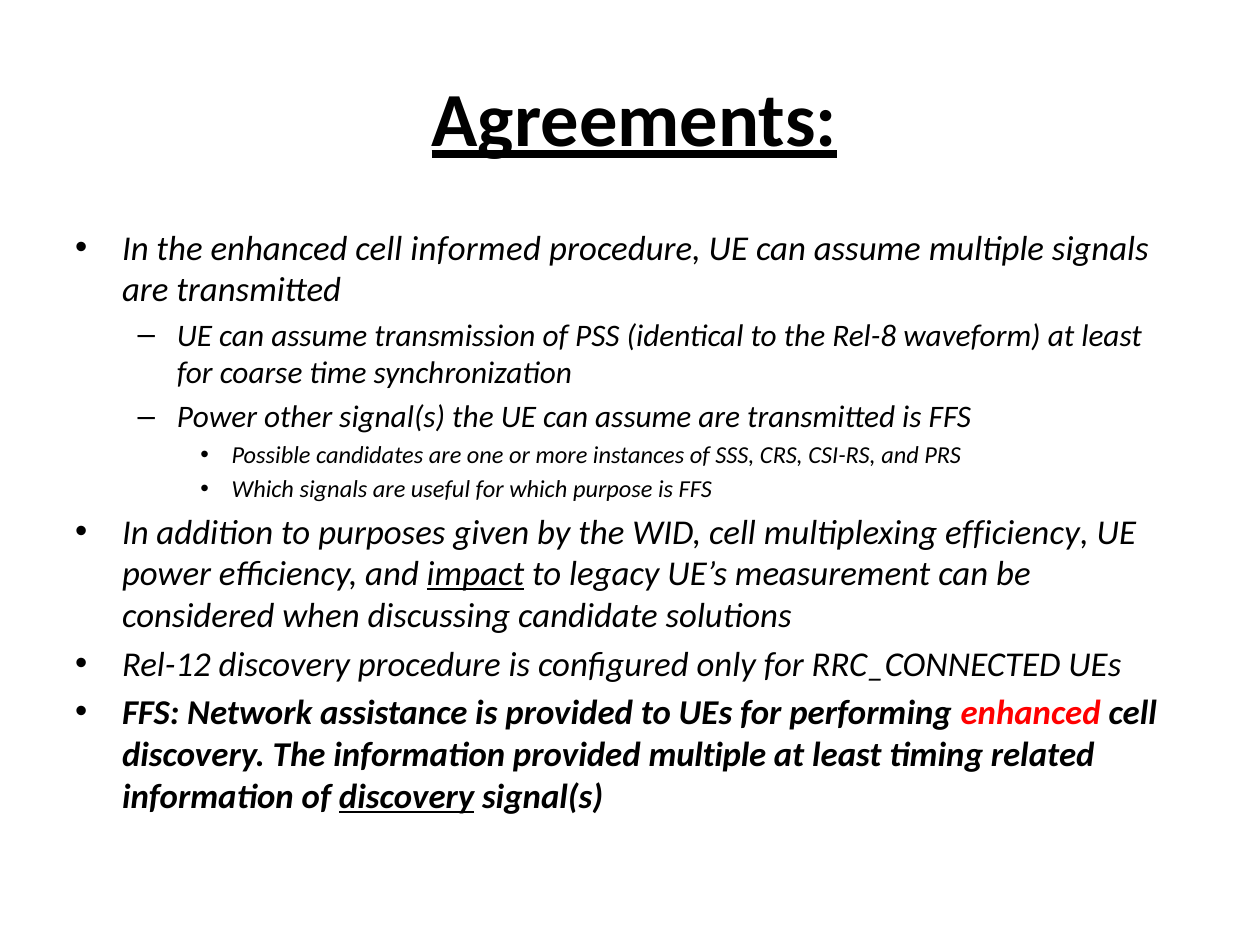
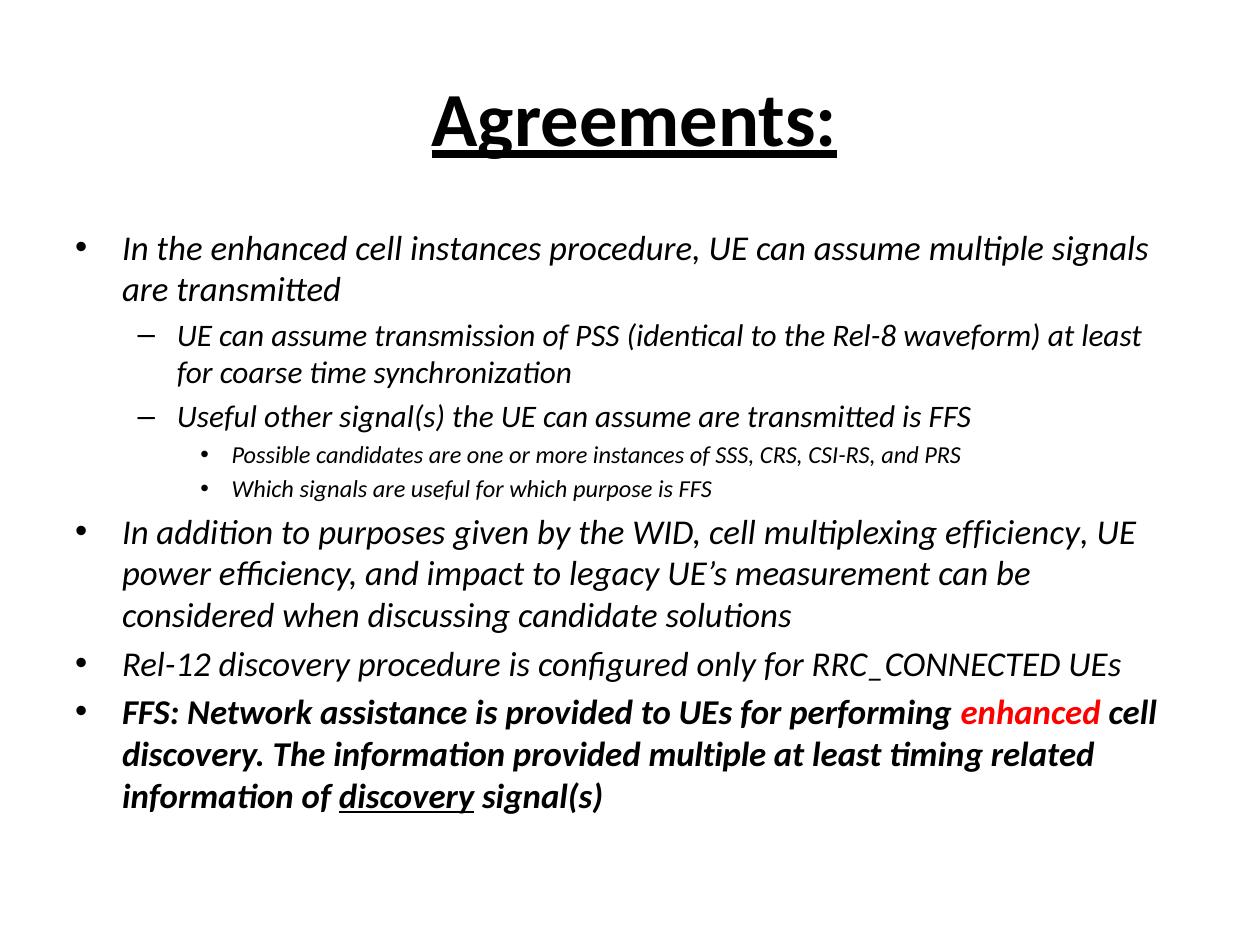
cell informed: informed -> instances
Power at (217, 417): Power -> Useful
impact underline: present -> none
